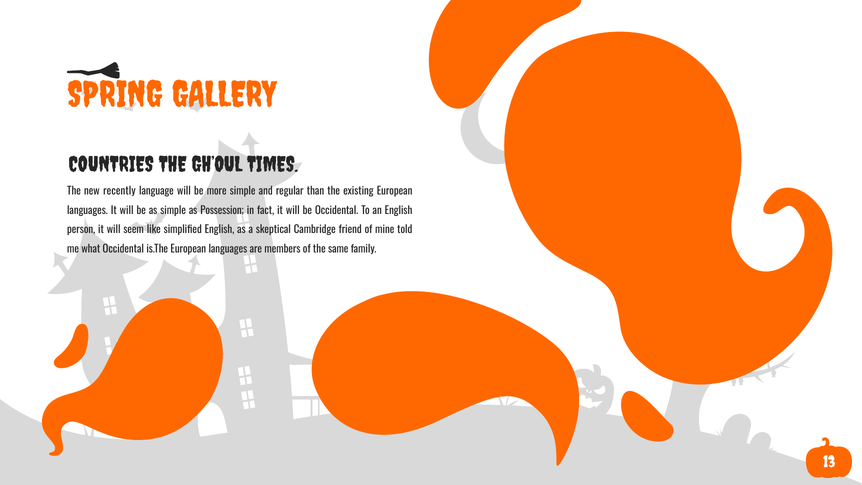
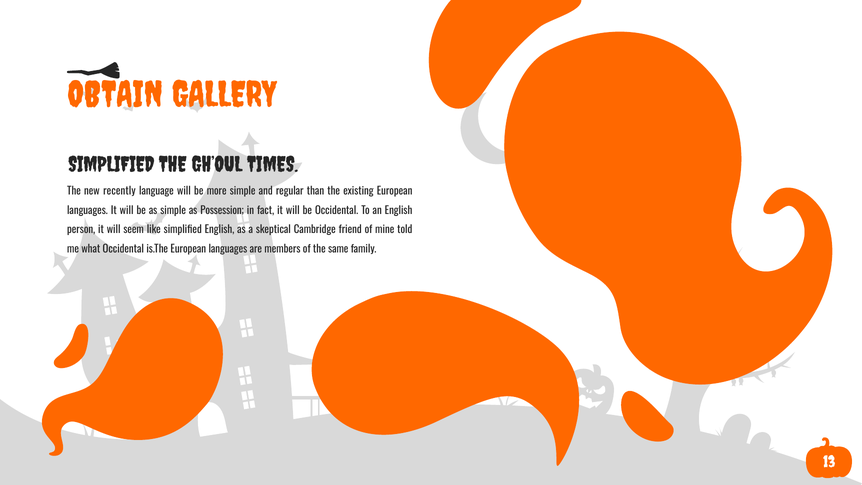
SPRING: SPRING -> OBTAIN
COUNTRIES at (111, 165): COUNTRIES -> SIMPLIFIED
